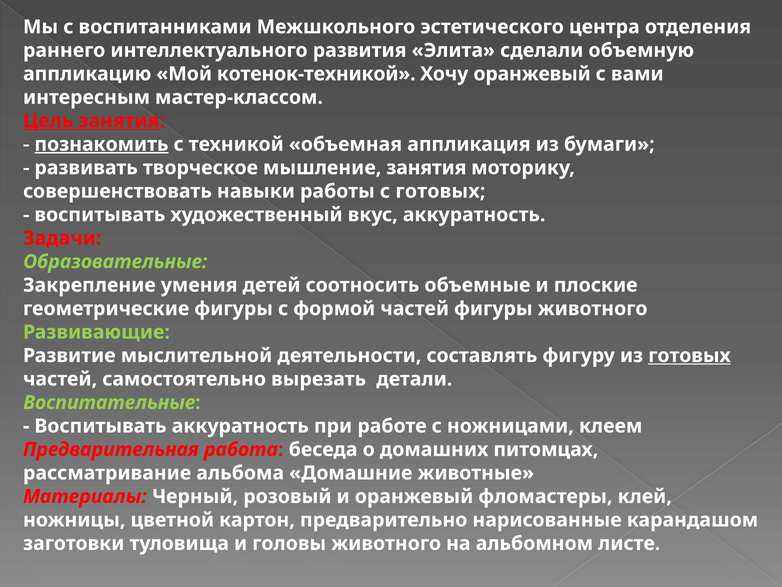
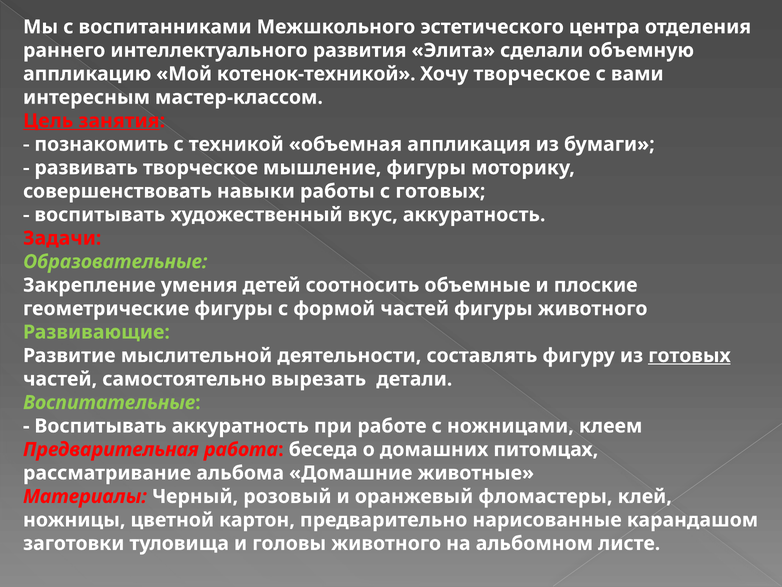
Хочу оранжевый: оранжевый -> творческое
познакомить underline: present -> none
мышление занятия: занятия -> фигуры
